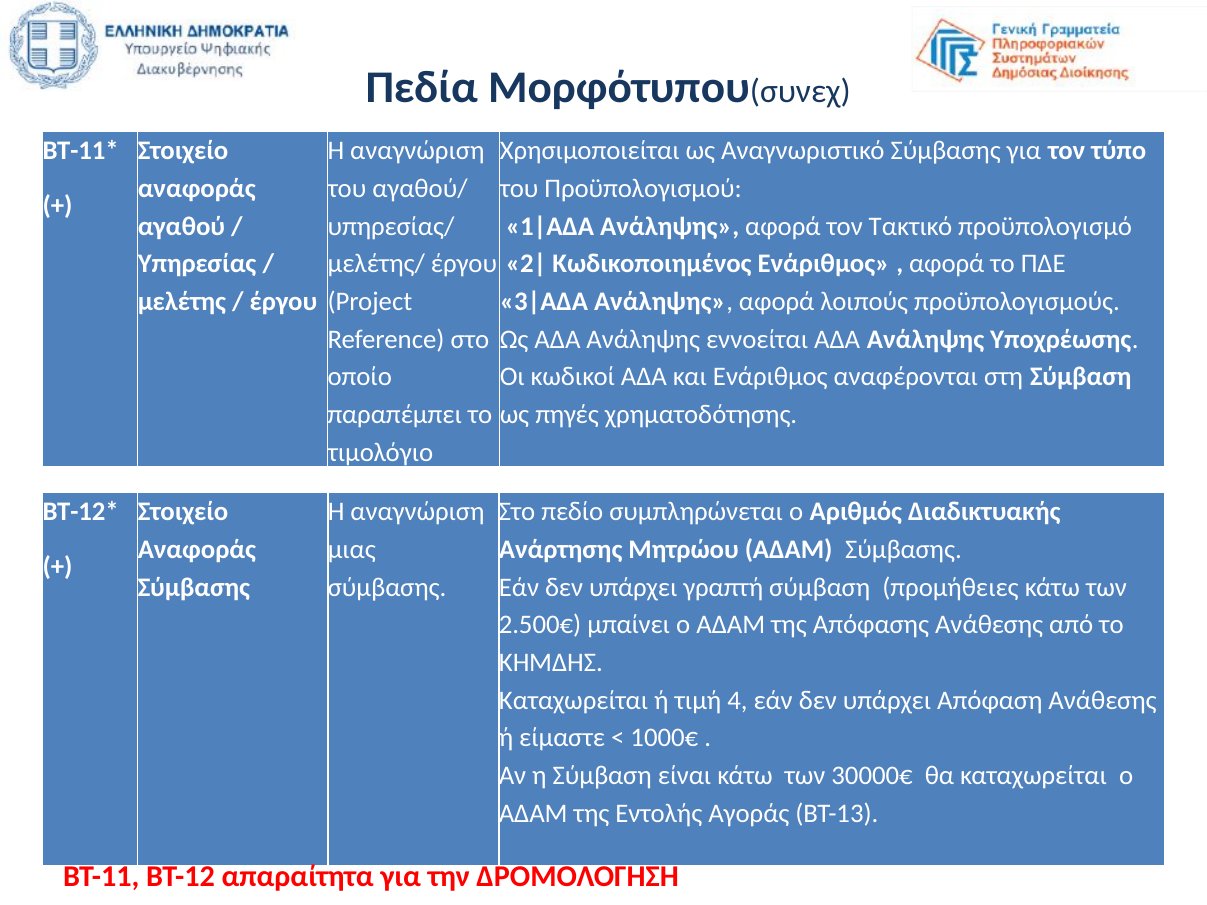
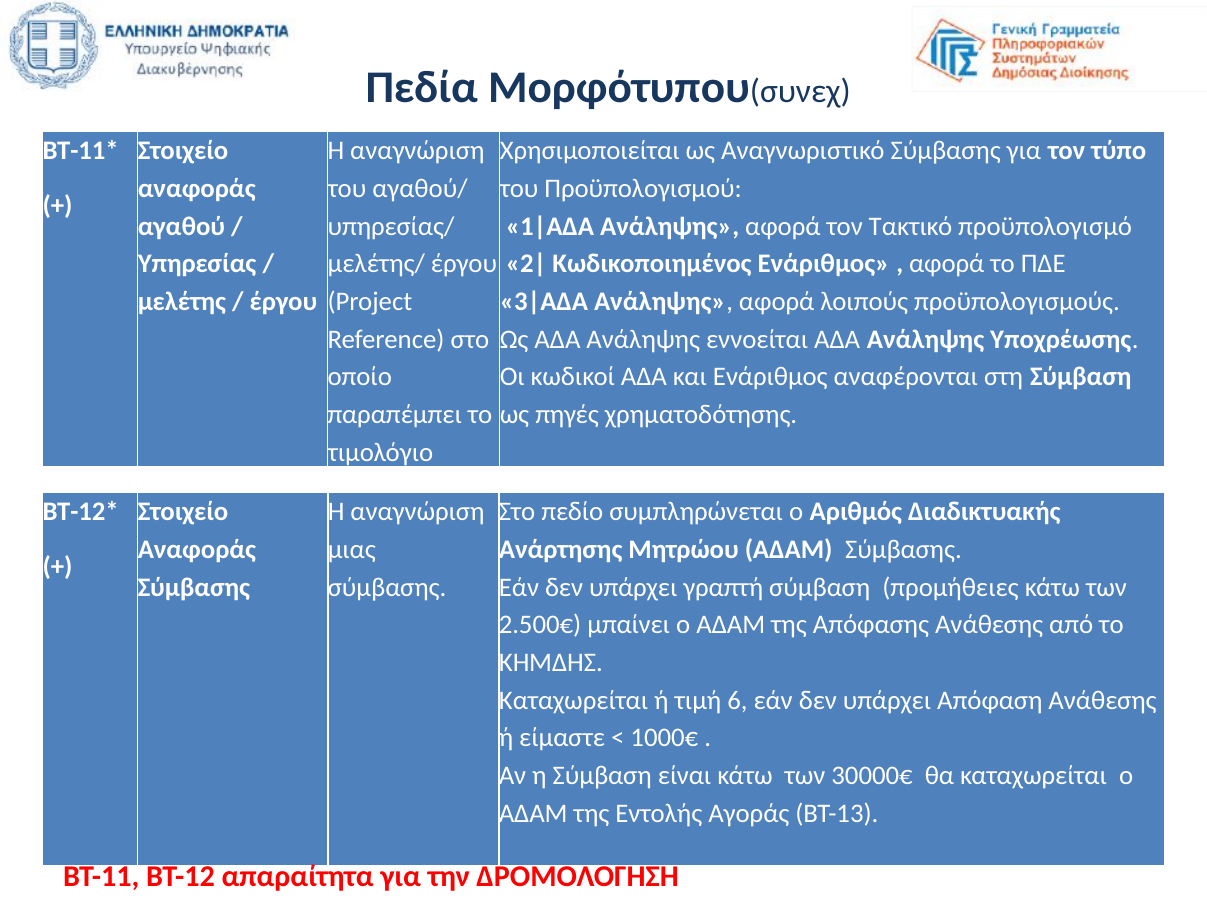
4: 4 -> 6
